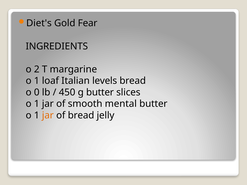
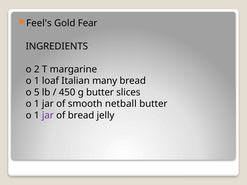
Diet's: Diet's -> Feel's
levels: levels -> many
0: 0 -> 5
mental: mental -> netball
jar at (48, 115) colour: orange -> purple
